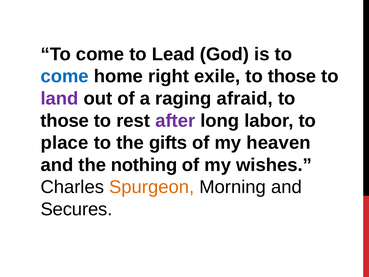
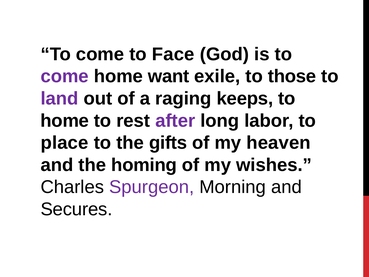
Lead: Lead -> Face
come at (65, 76) colour: blue -> purple
right: right -> want
afraid: afraid -> keeps
those at (65, 121): those -> home
nothing: nothing -> homing
Spurgeon colour: orange -> purple
